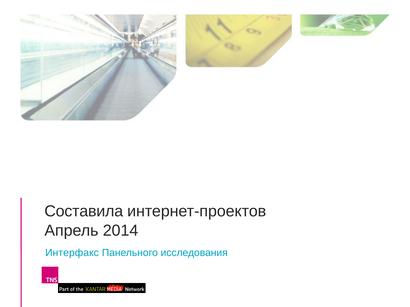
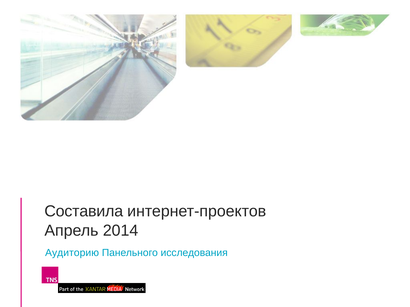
Интерфакс: Интерфакс -> Аудиторию
